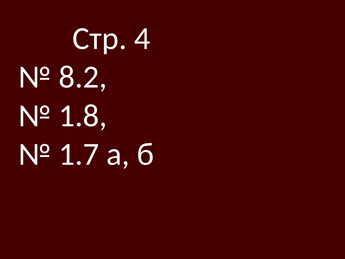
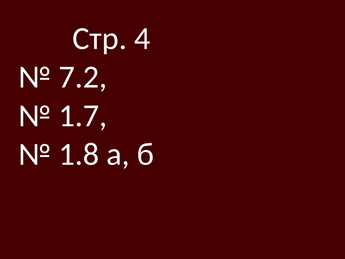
8.2: 8.2 -> 7.2
1.8: 1.8 -> 1.7
1.7: 1.7 -> 1.8
